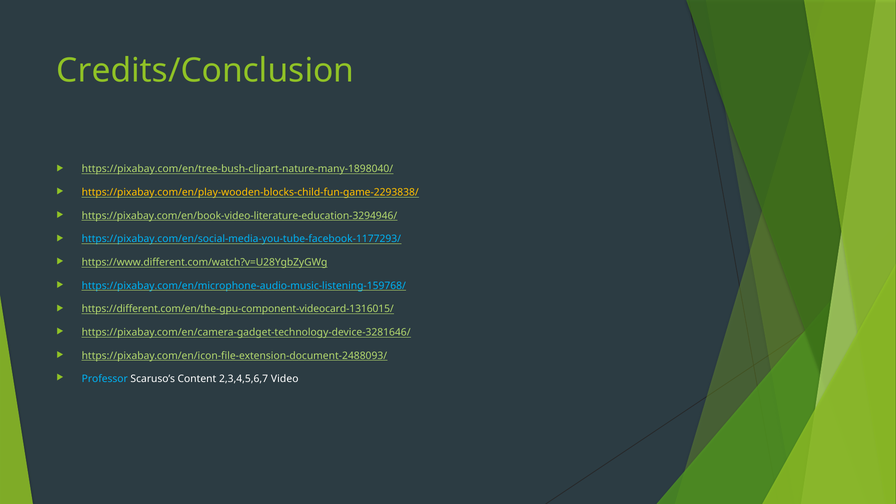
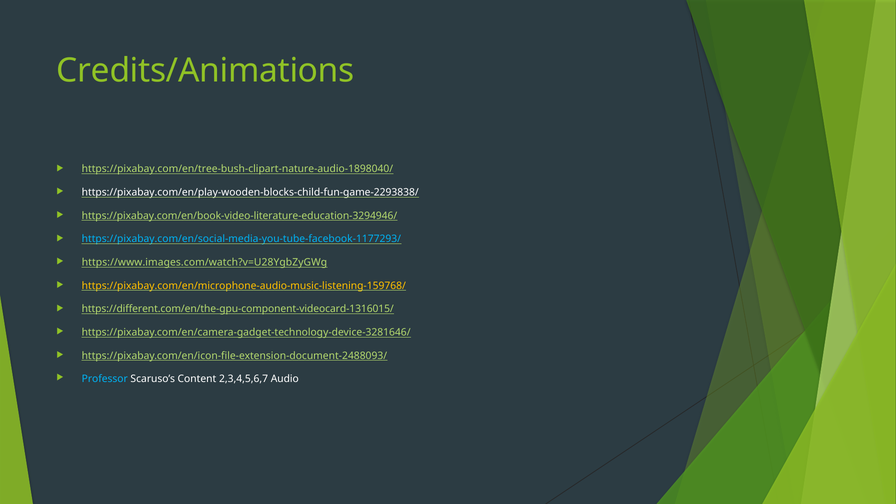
Credits/Conclusion: Credits/Conclusion -> Credits/Animations
https://pixabay.com/en/tree-bush-clipart-nature-many-1898040/: https://pixabay.com/en/tree-bush-clipart-nature-many-1898040/ -> https://pixabay.com/en/tree-bush-clipart-nature-audio-1898040/
https://pixabay.com/en/play-wooden-blocks-child-fun-game-2293838/ colour: yellow -> white
https://www.different.com/watch?v=U28YgbZyGWg: https://www.different.com/watch?v=U28YgbZyGWg -> https://www.images.com/watch?v=U28YgbZyGWg
https://pixabay.com/en/microphone-audio-music-listening-159768/ colour: light blue -> yellow
Video: Video -> Audio
